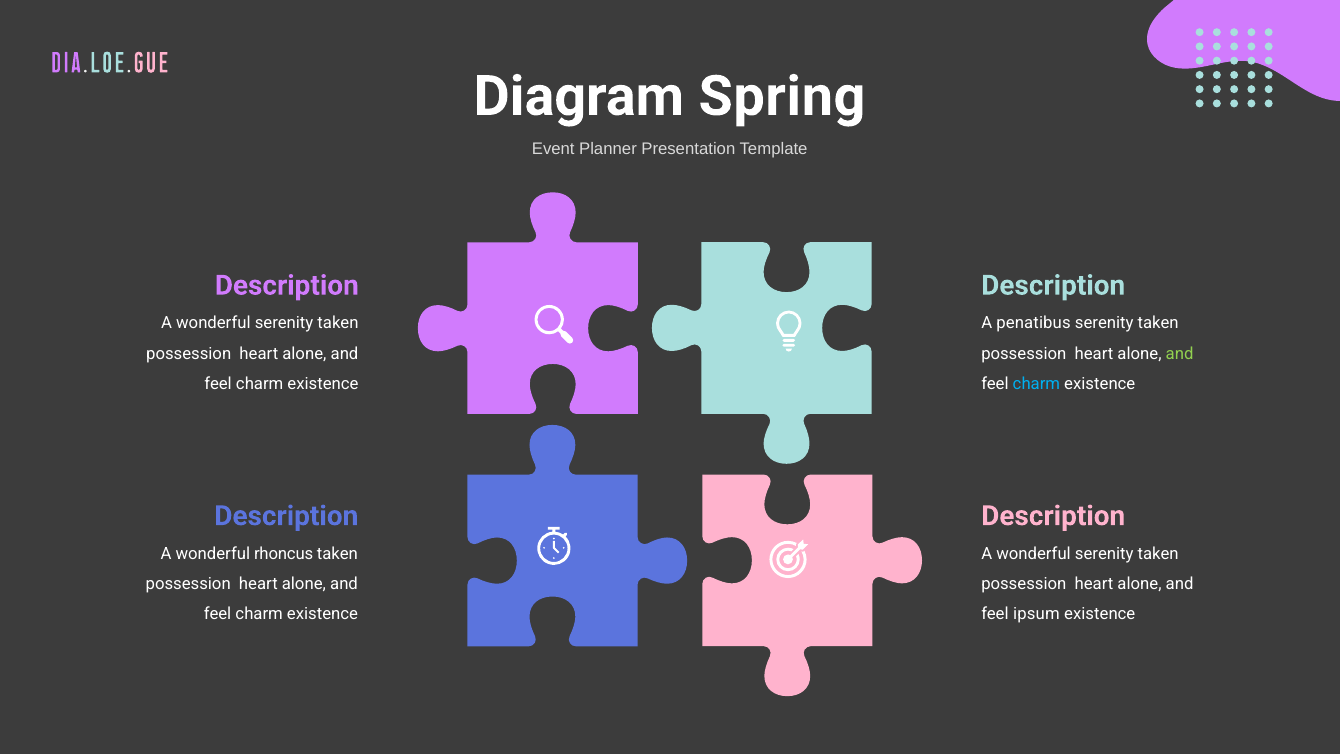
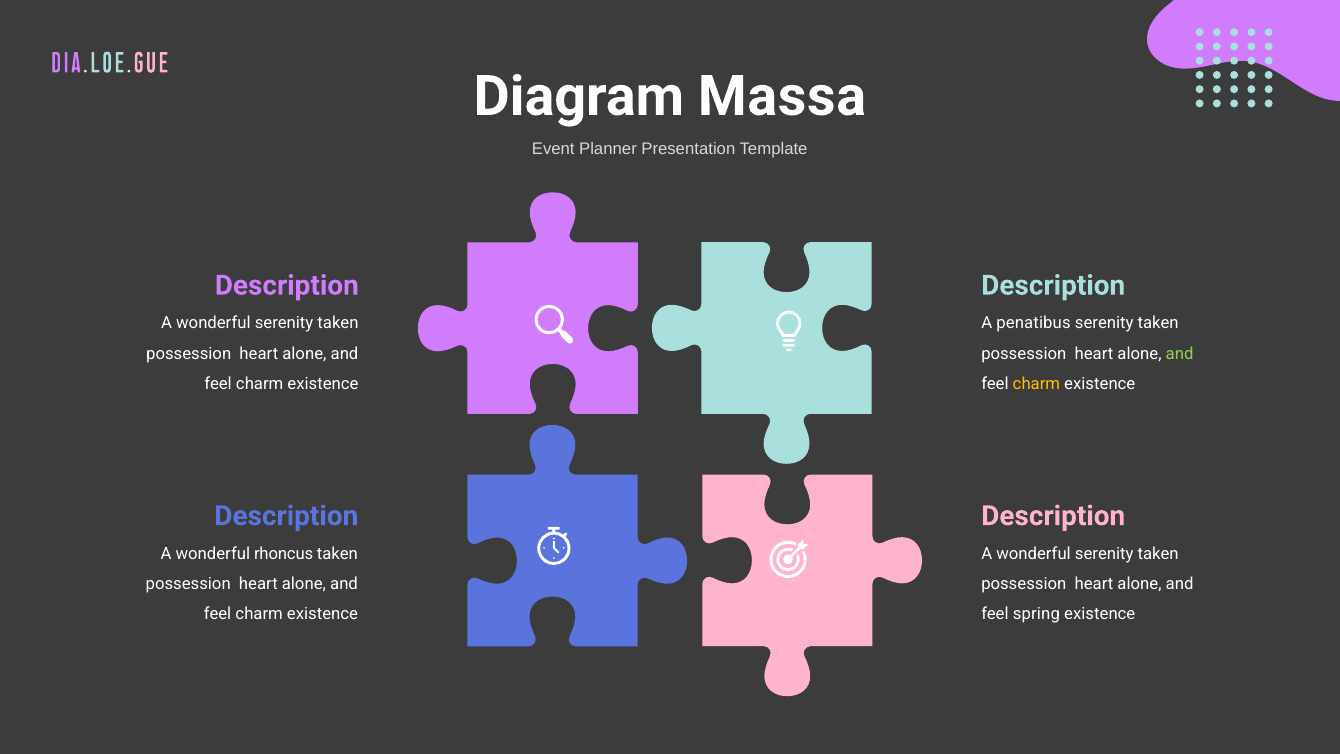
Spring: Spring -> Massa
charm at (1036, 384) colour: light blue -> yellow
ipsum: ipsum -> spring
